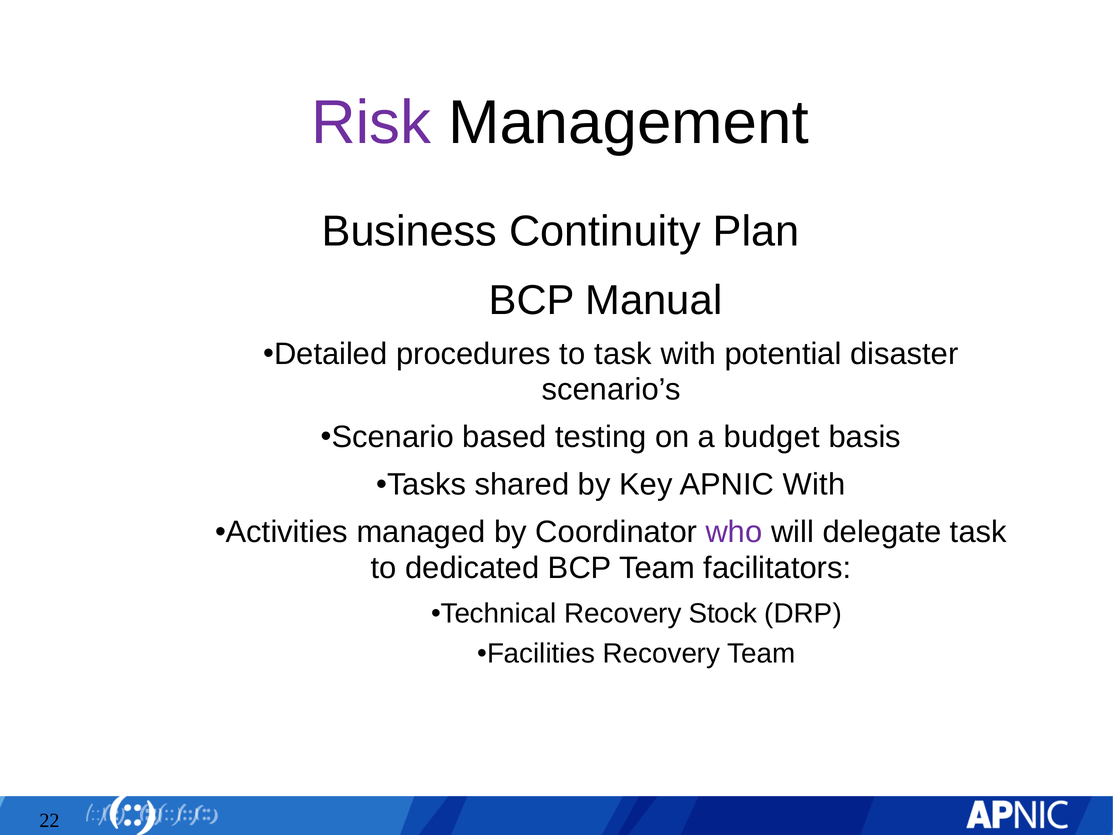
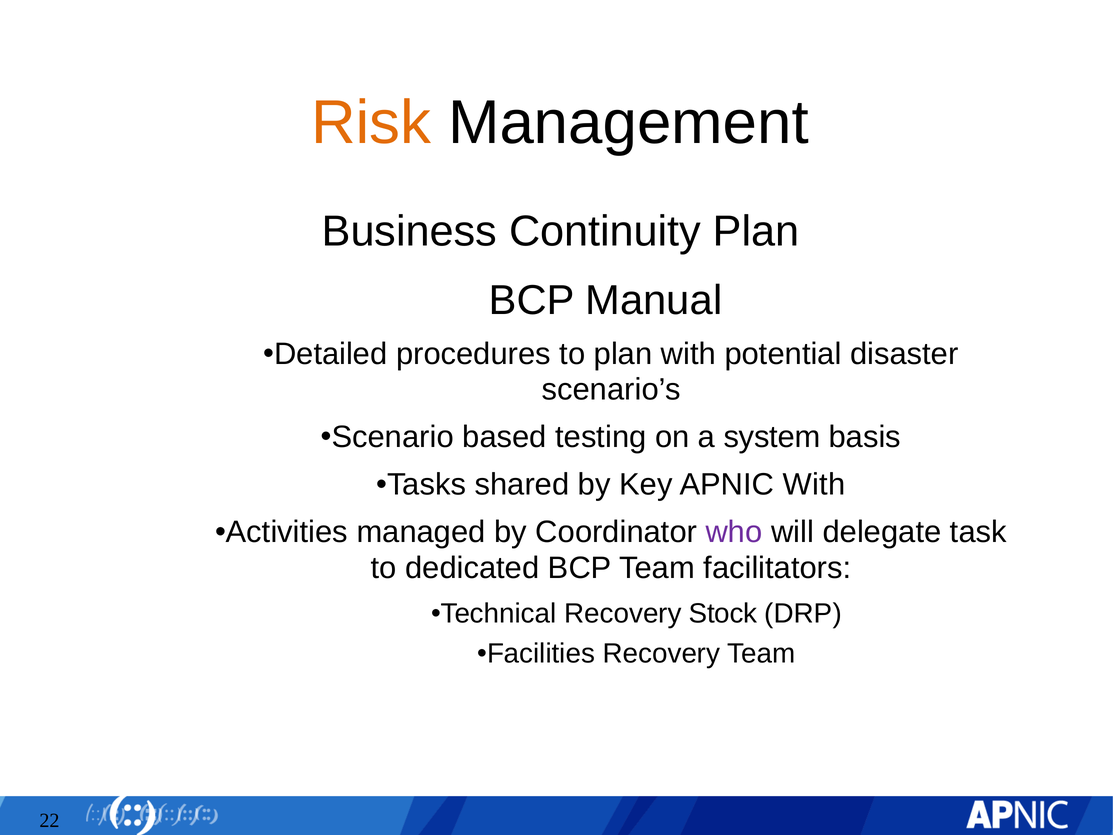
Risk colour: purple -> orange
to task: task -> plan
budget: budget -> system
